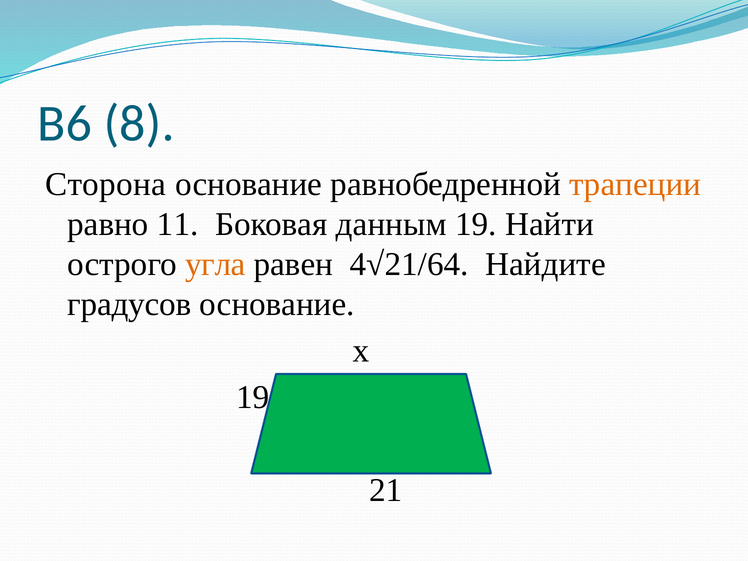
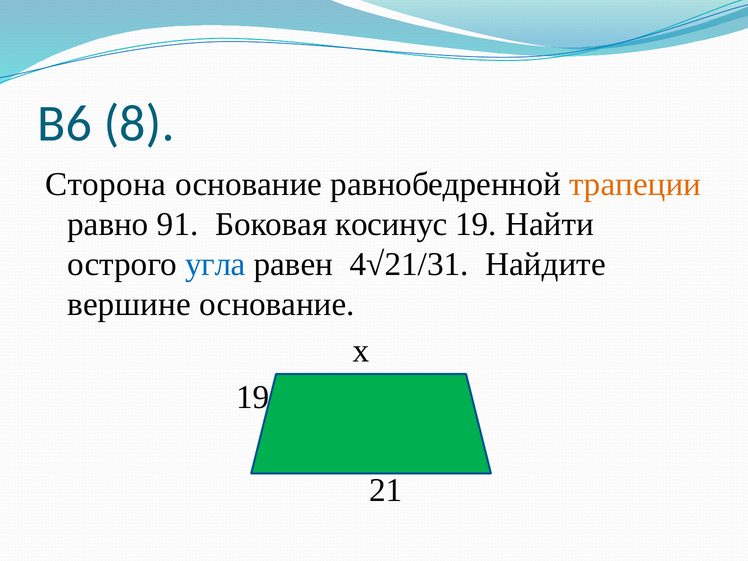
11: 11 -> 91
данным: данным -> косинус
угла colour: orange -> blue
4√21/64: 4√21/64 -> 4√21/31
градусов: градусов -> вершине
